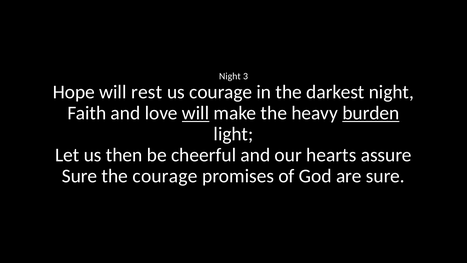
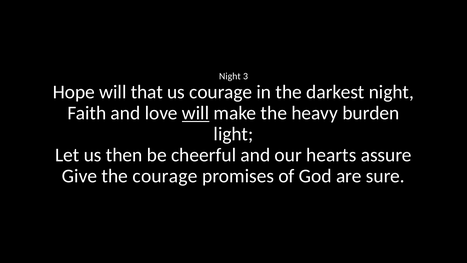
rest: rest -> that
burden underline: present -> none
Sure at (80, 176): Sure -> Give
